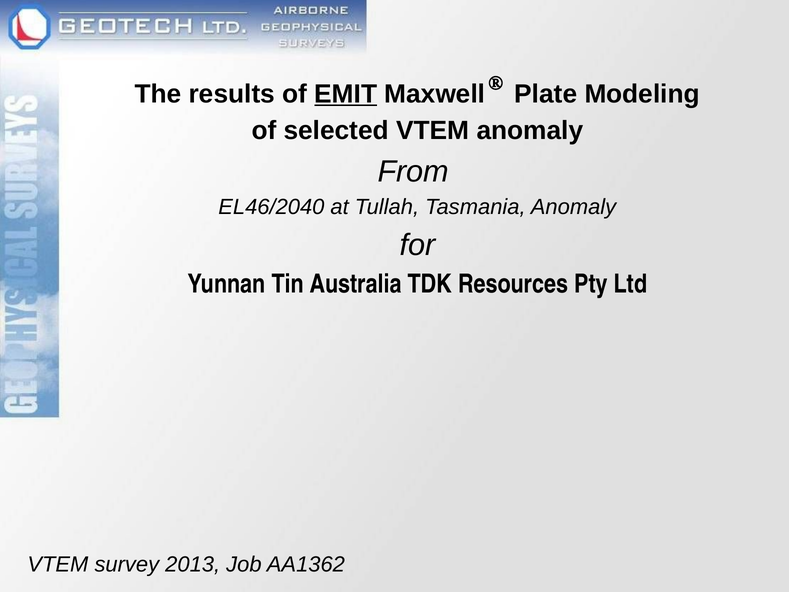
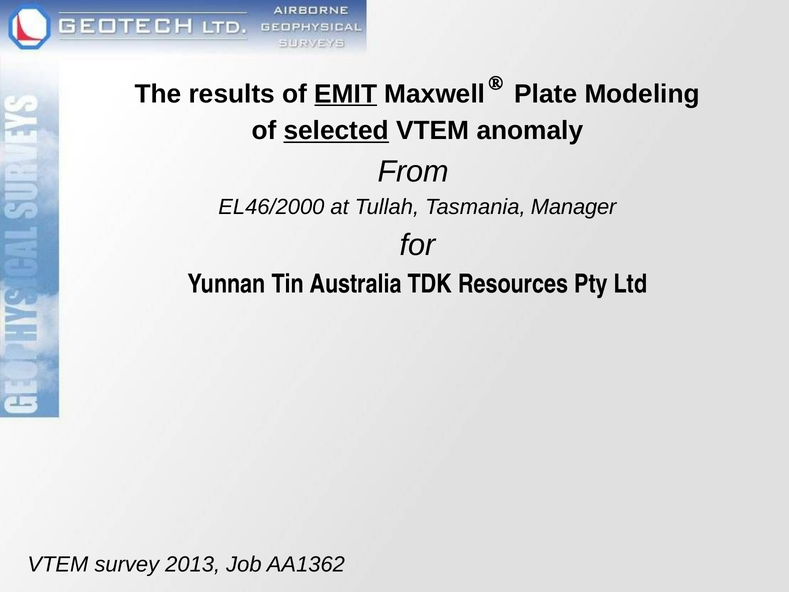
selected underline: none -> present
EL46/2040: EL46/2040 -> EL46/2000
Tasmania Anomaly: Anomaly -> Manager
